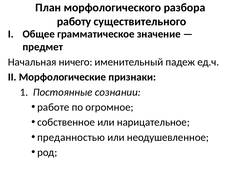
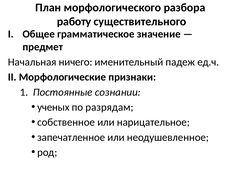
работе: работе -> ученых
огромное: огромное -> разрядам
преданностью: преданностью -> запечатленное
